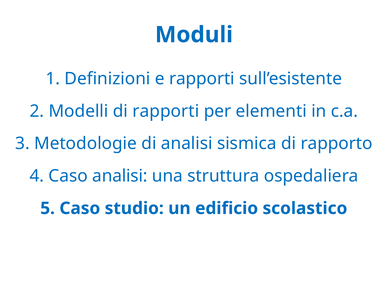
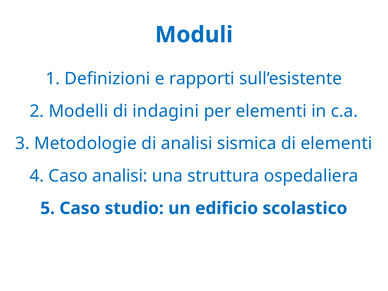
di rapporti: rapporti -> indagini
di rapporto: rapporto -> elementi
